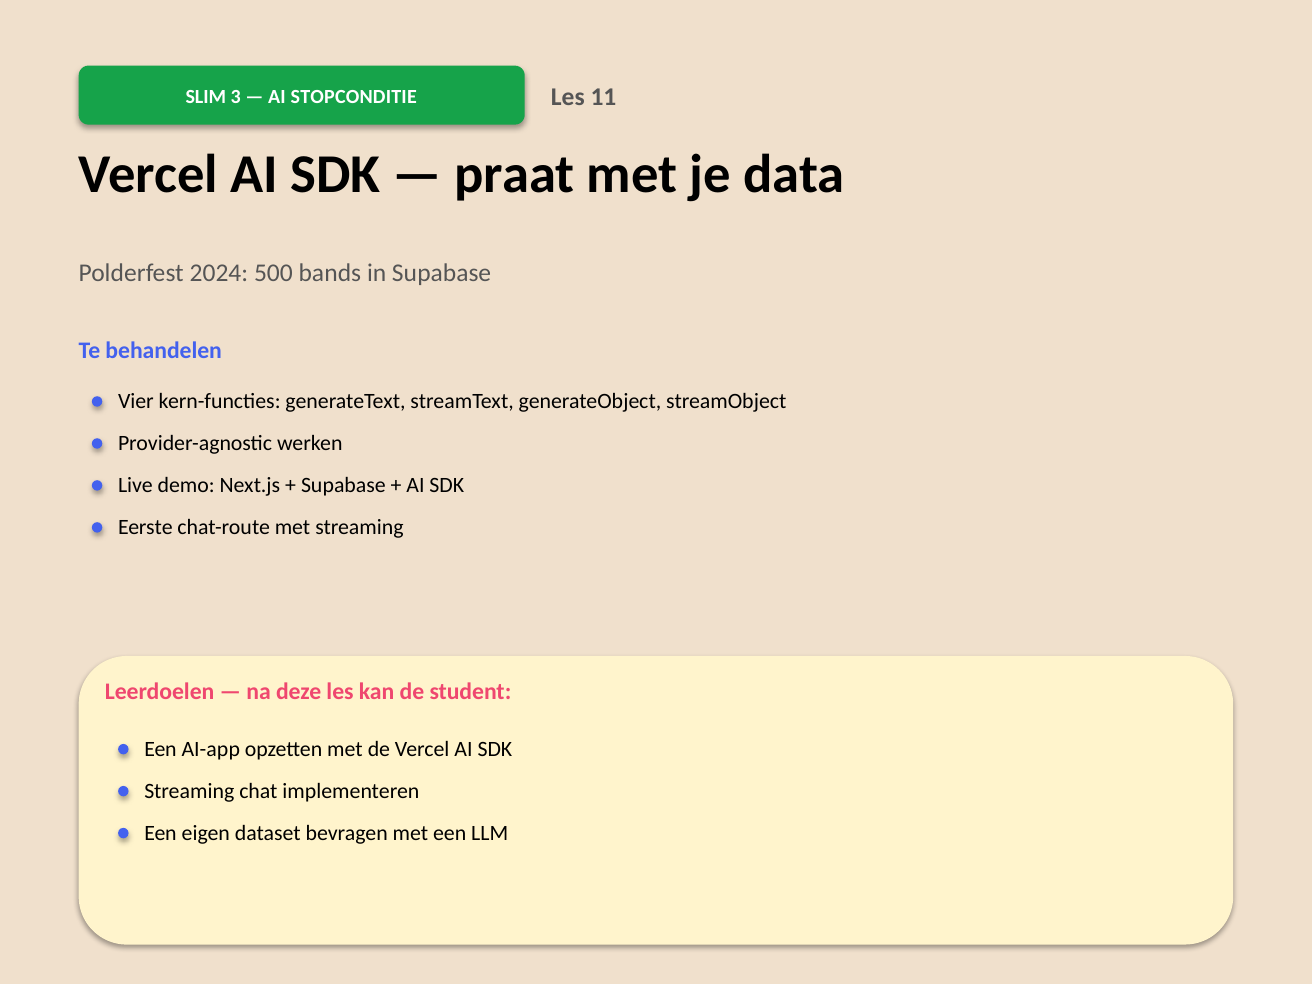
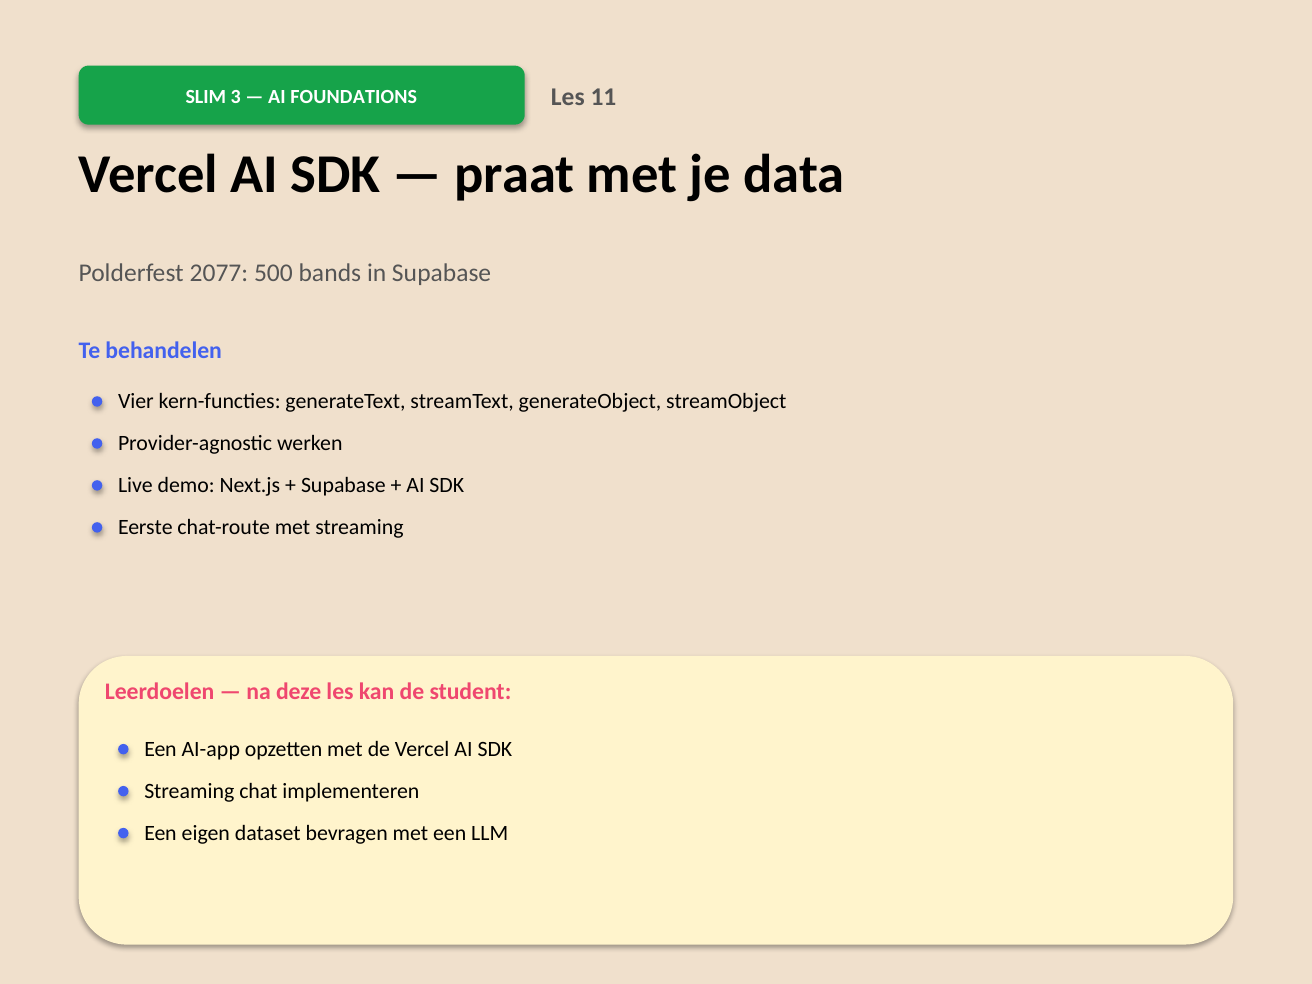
STOPCONDITIE: STOPCONDITIE -> FOUNDATIONS
2024: 2024 -> 2077
